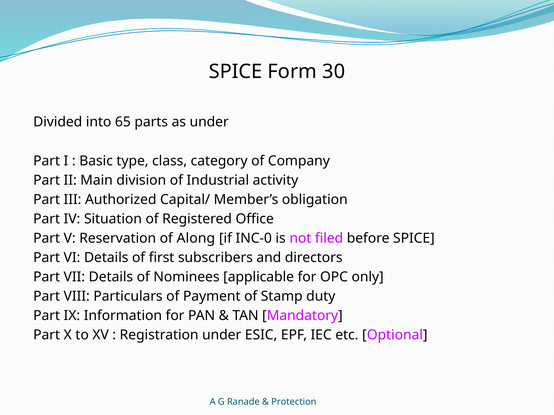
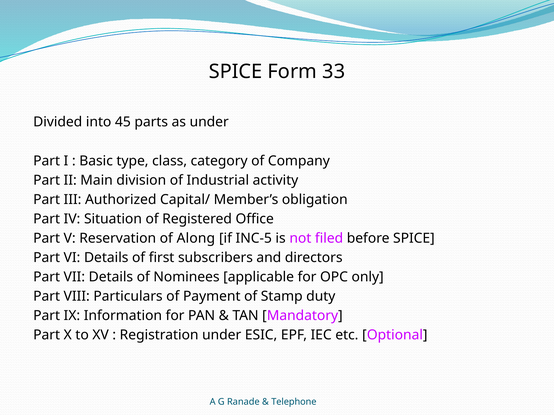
30: 30 -> 33
65: 65 -> 45
INC-0: INC-0 -> INC-5
Protection: Protection -> Telephone
